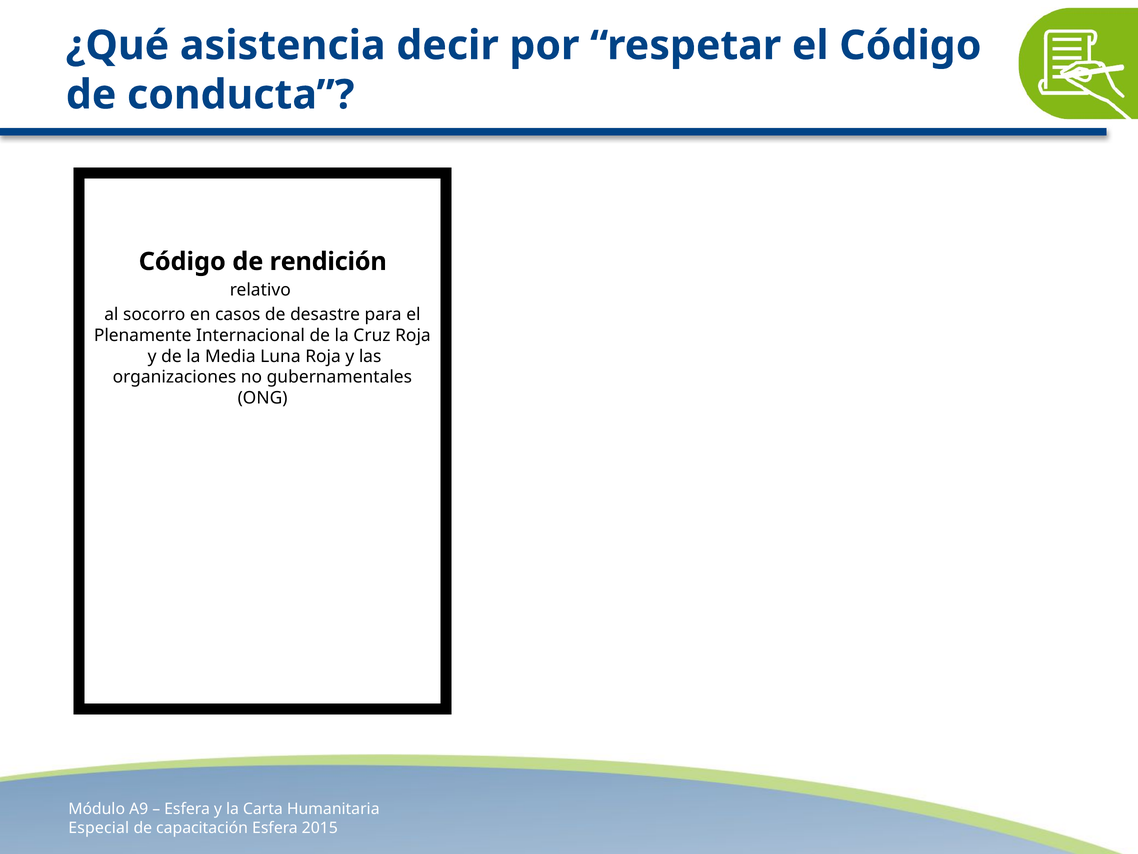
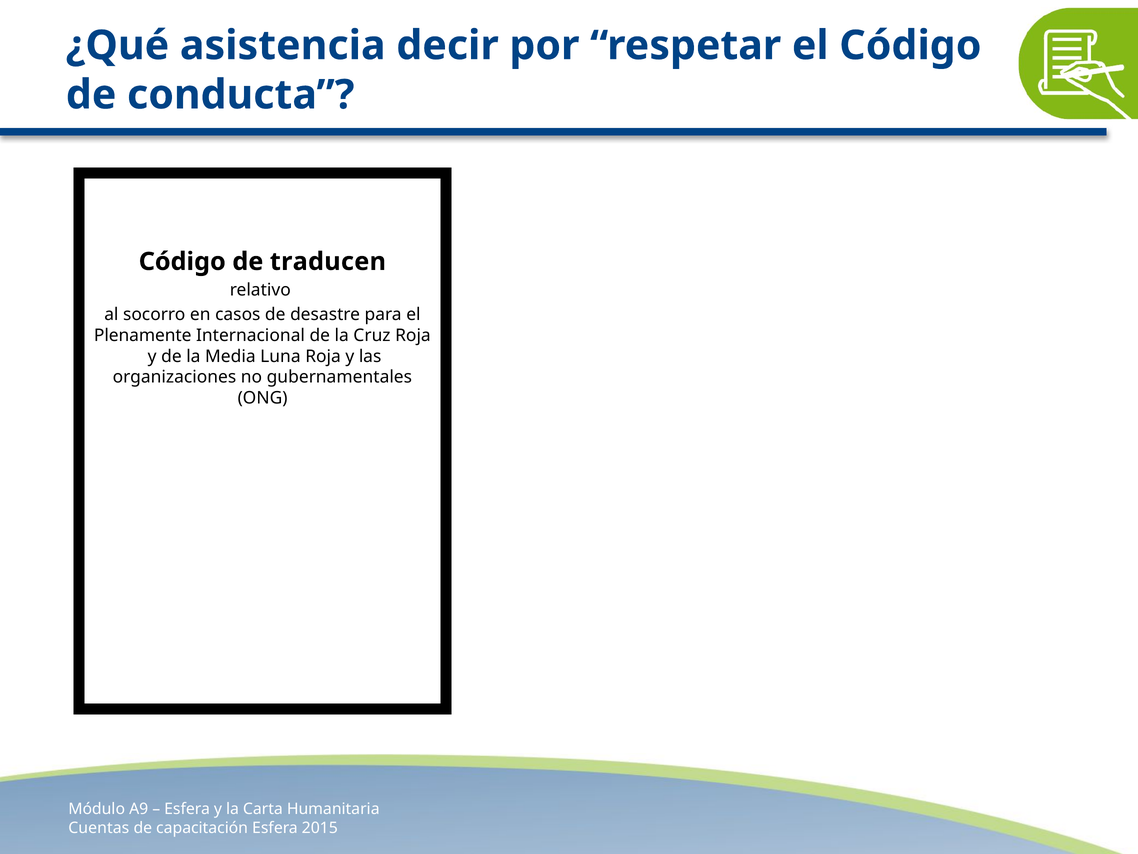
rendición: rendición -> traducen
Especial: Especial -> Cuentas
